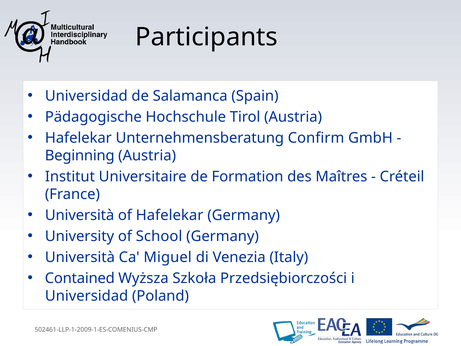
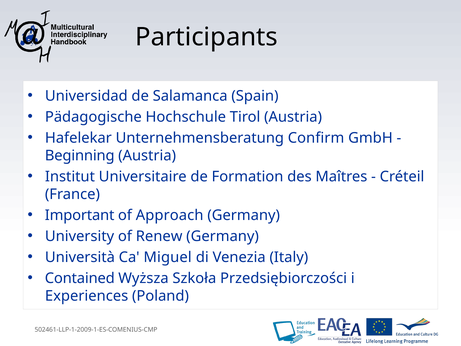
Università at (80, 215): Università -> Important
of Hafelekar: Hafelekar -> Approach
School: School -> Renew
Universidad at (87, 296): Universidad -> Experiences
